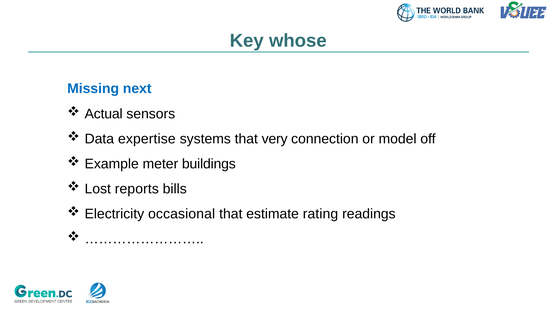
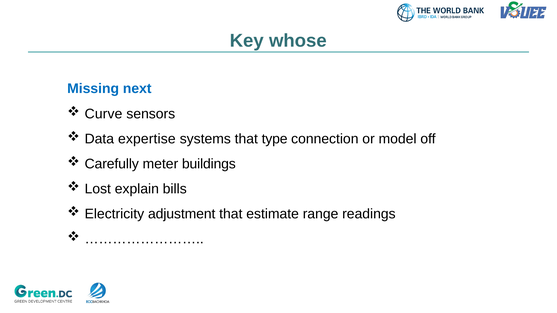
Actual: Actual -> Curve
very: very -> type
Example: Example -> Carefully
reports: reports -> explain
occasional: occasional -> adjustment
rating: rating -> range
